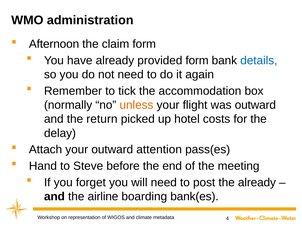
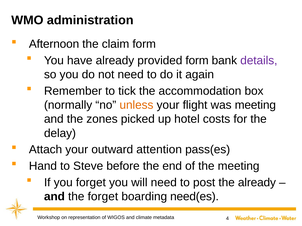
details colour: blue -> purple
was outward: outward -> meeting
return: return -> zones
the airline: airline -> forget
bank(es: bank(es -> need(es
